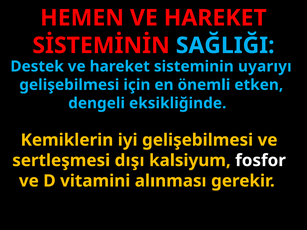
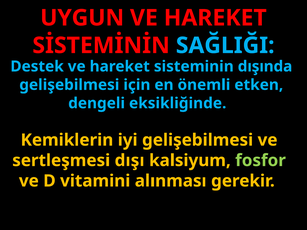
HEMEN: HEMEN -> UYGUN
uyarıyı: uyarıyı -> dışında
fosfor colour: white -> light green
